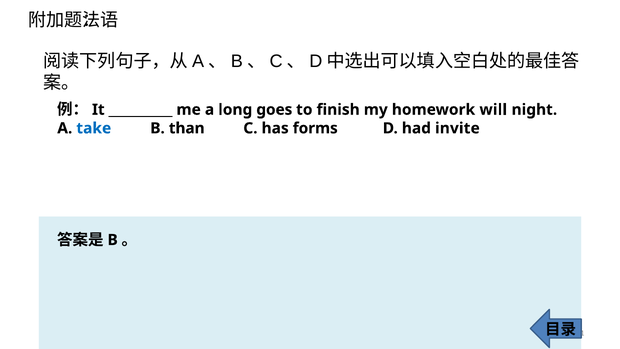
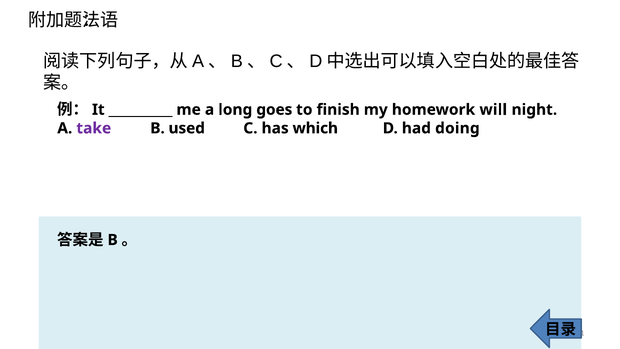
take colour: blue -> purple
than: than -> used
forms: forms -> which
invite: invite -> doing
